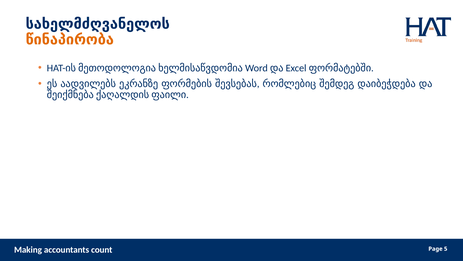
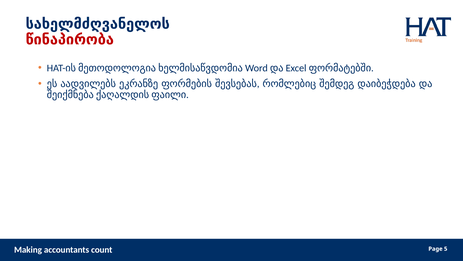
წინაპირობა colour: orange -> red
